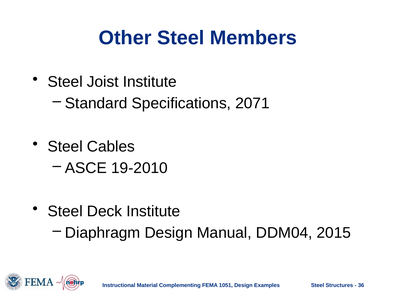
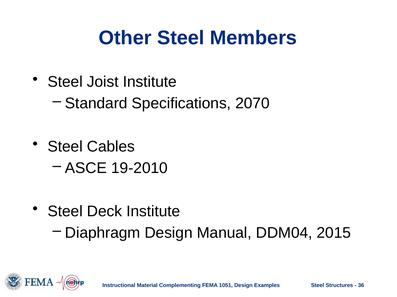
2071: 2071 -> 2070
